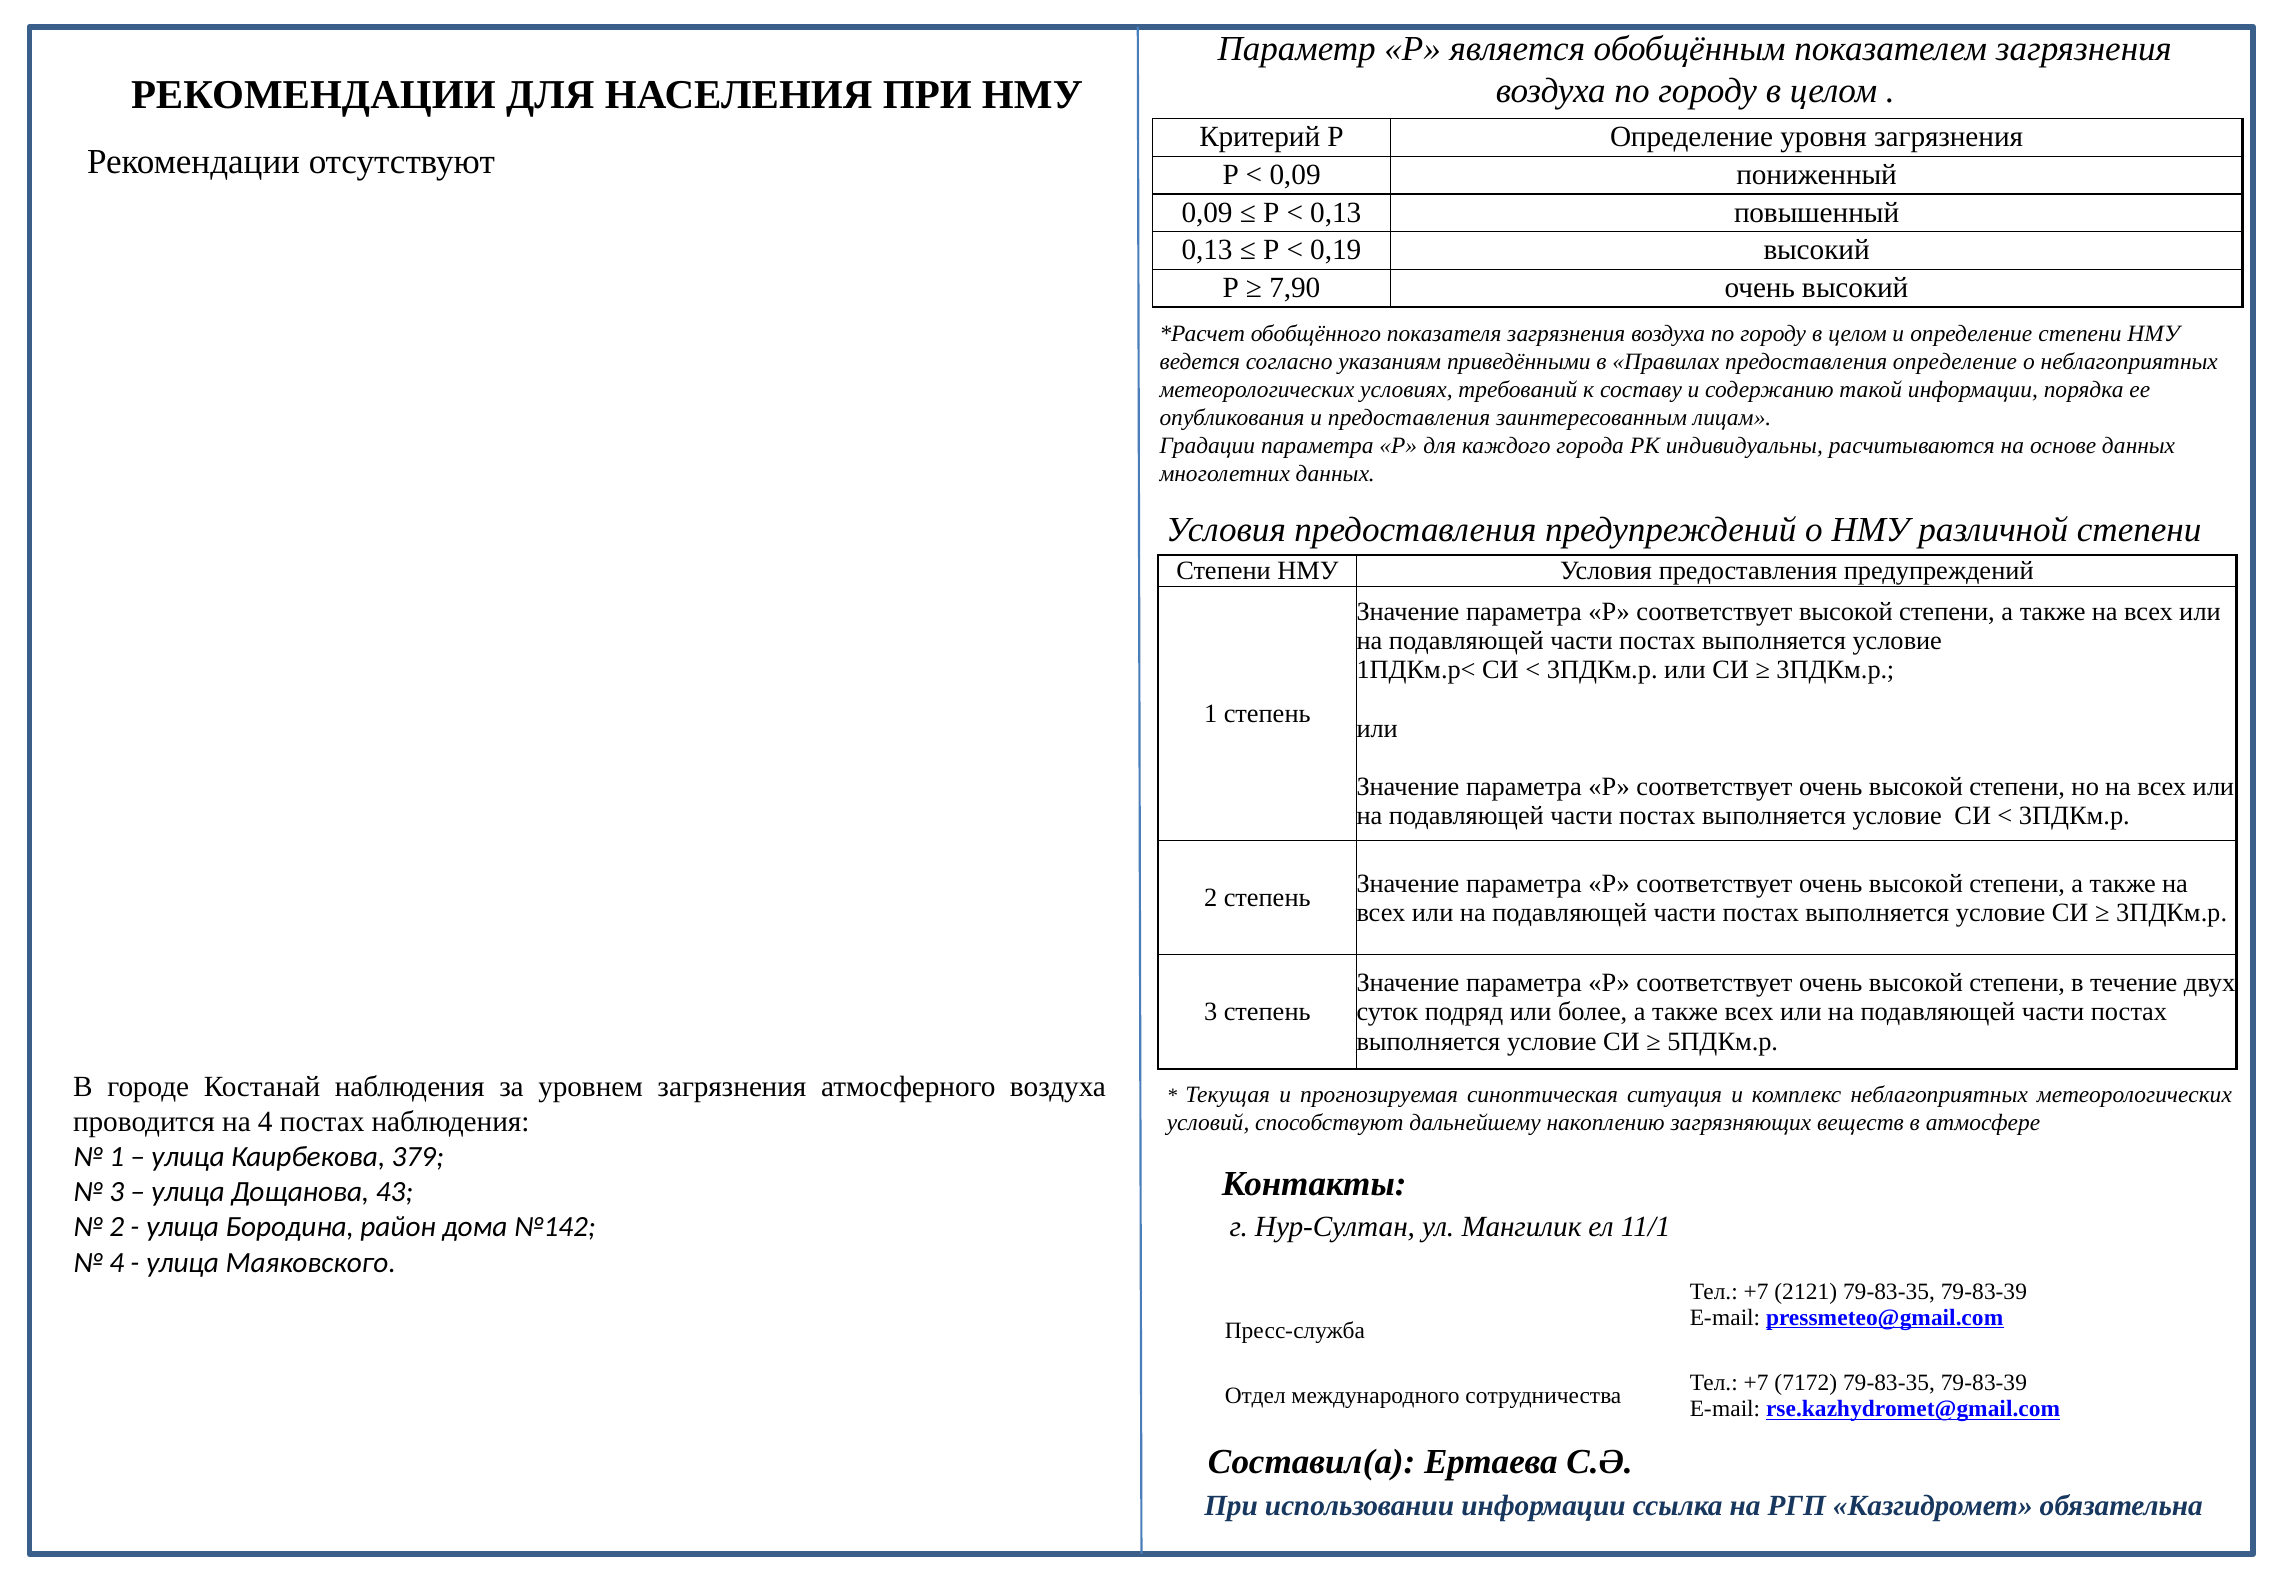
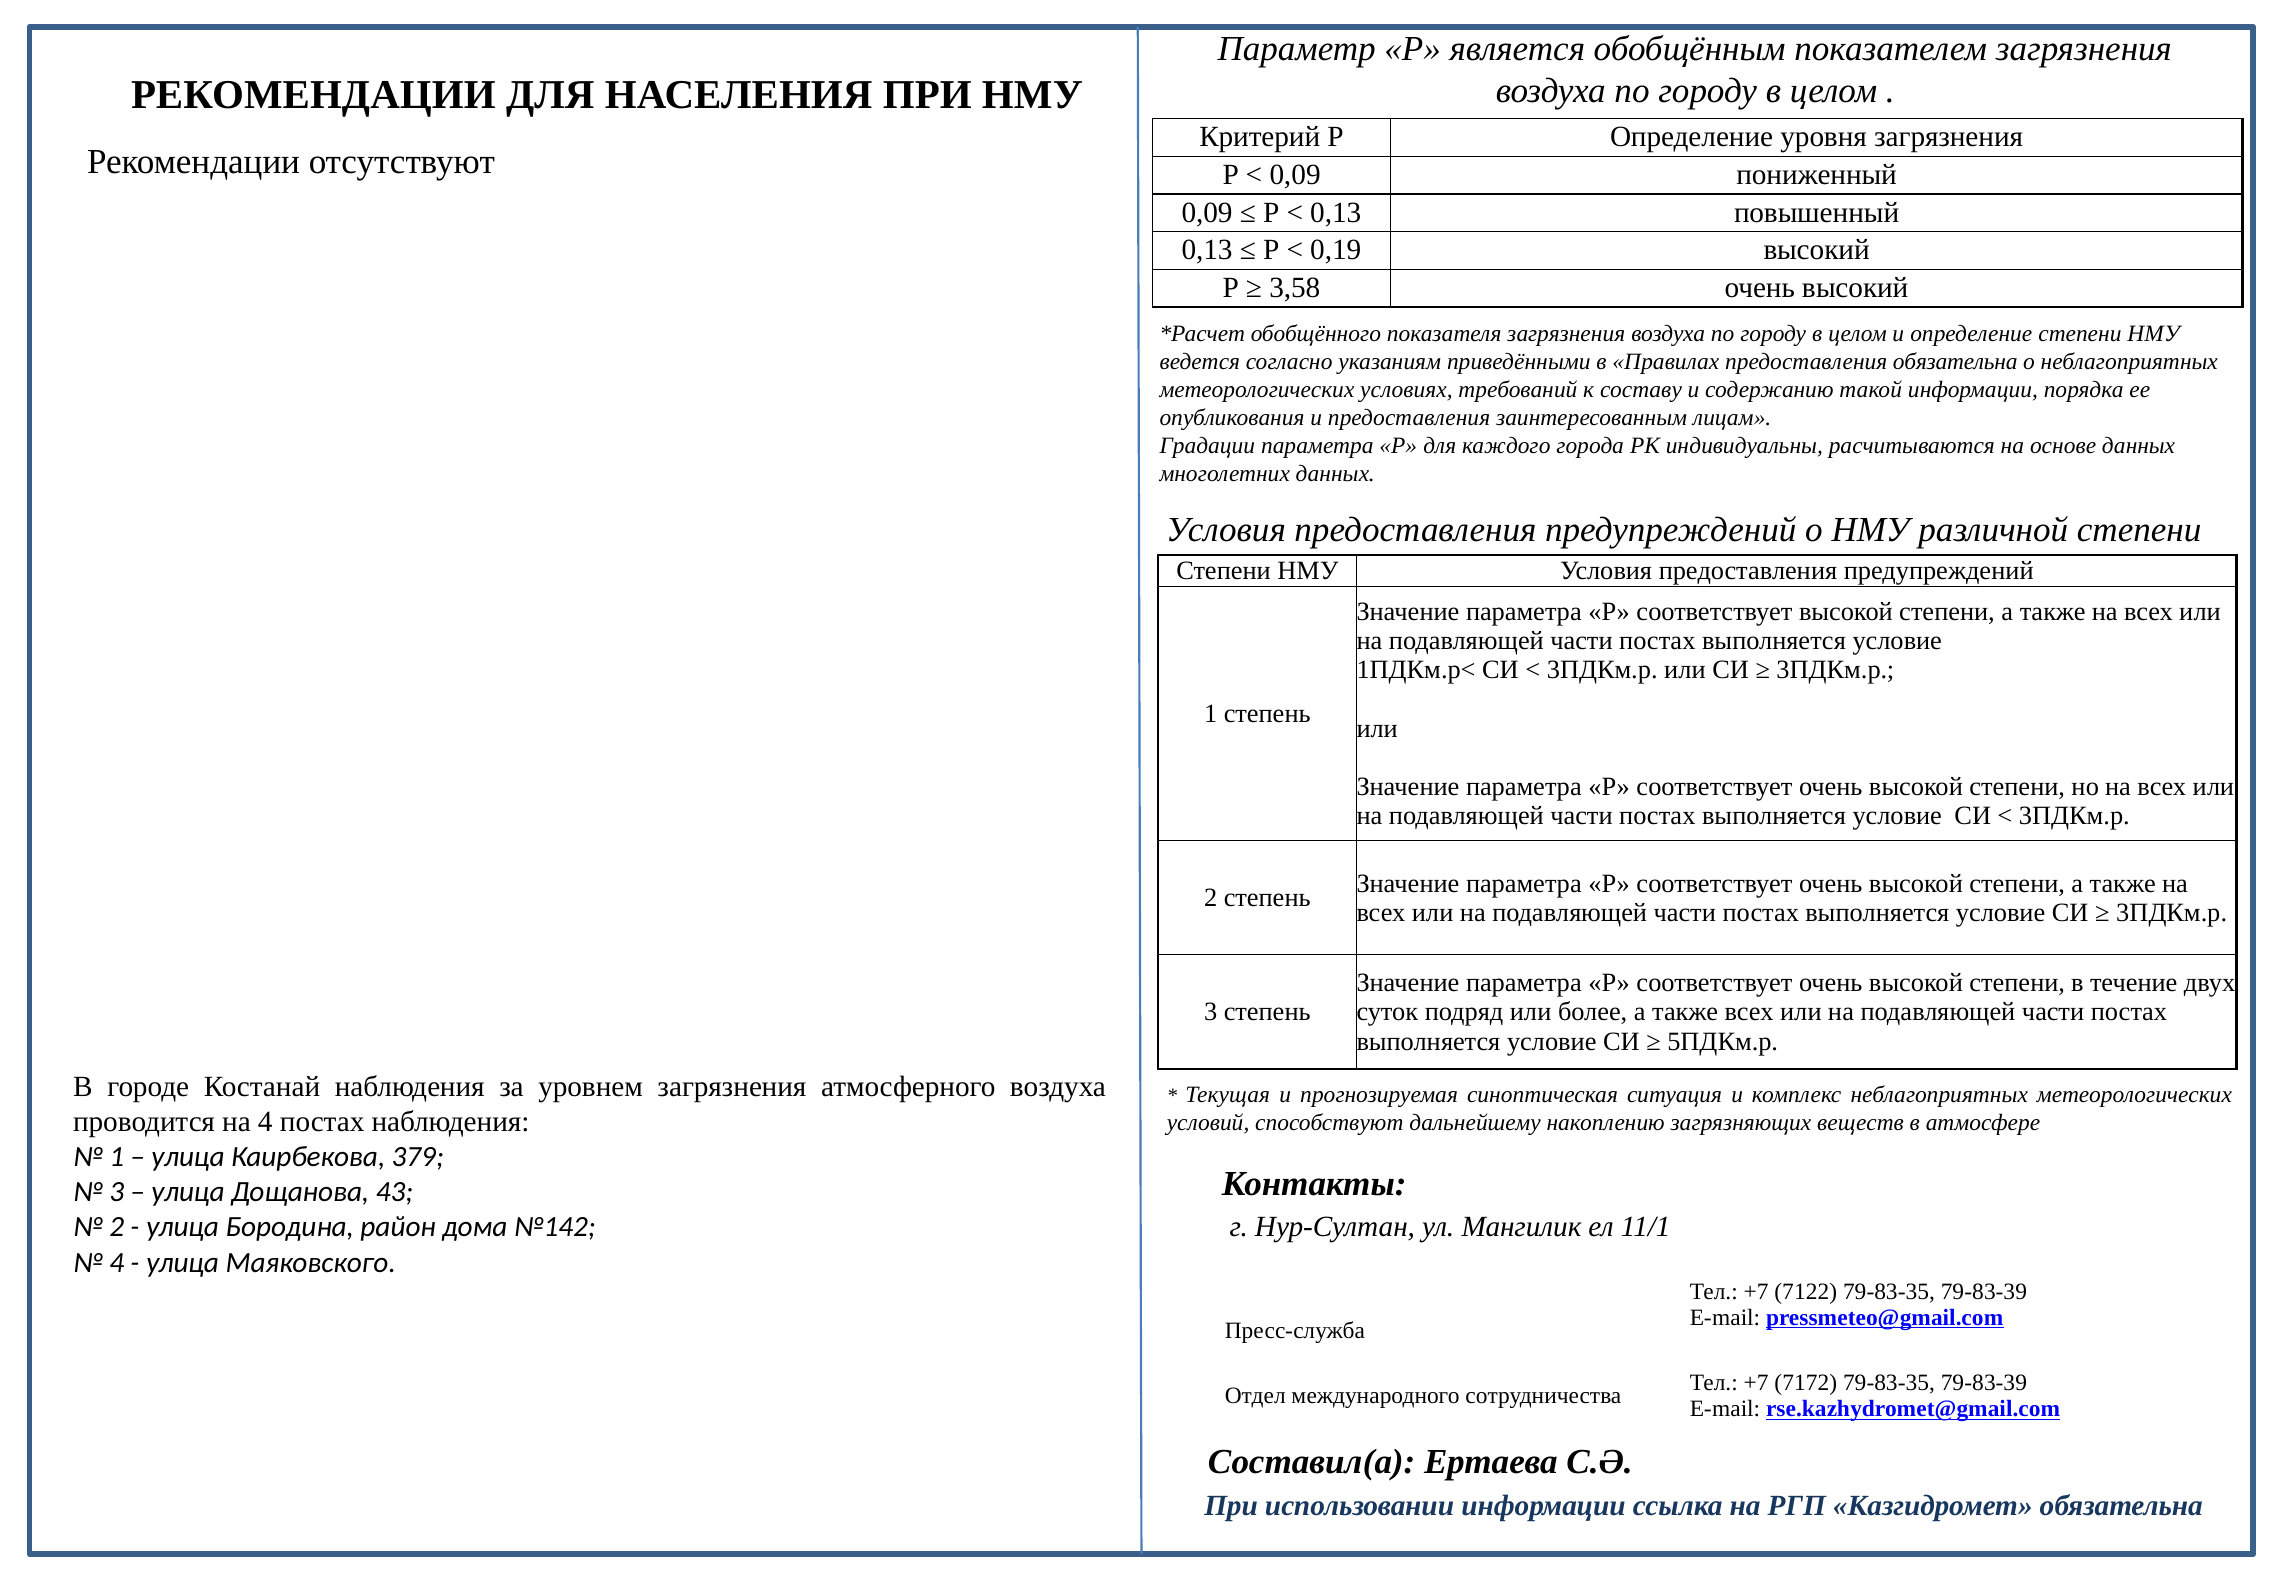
7,90: 7,90 -> 3,58
предоставления определение: определение -> обязательна
2121: 2121 -> 7122
